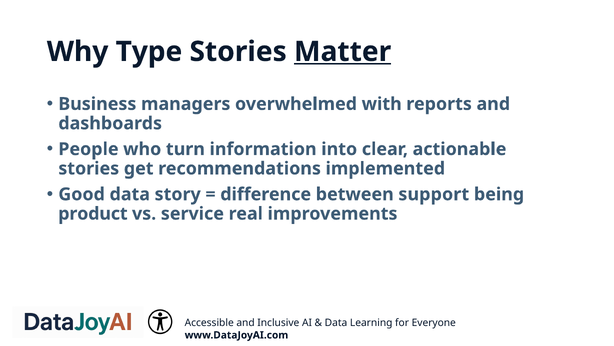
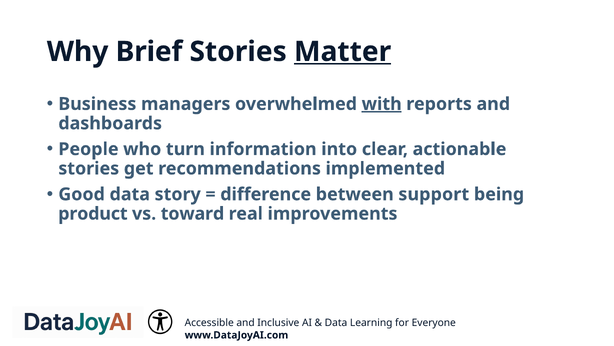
Type: Type -> Brief
with underline: none -> present
service: service -> toward
